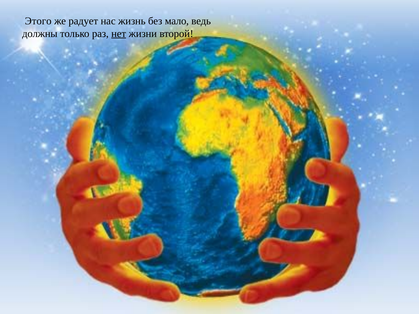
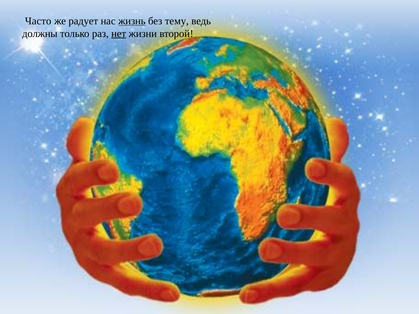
Этого: Этого -> Часто
жизнь underline: none -> present
мало: мало -> тему
